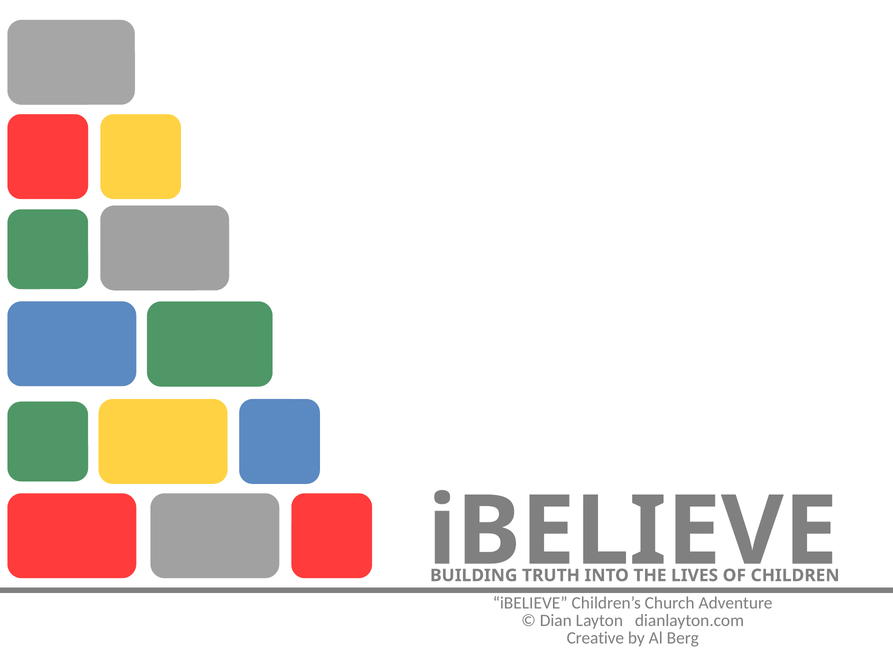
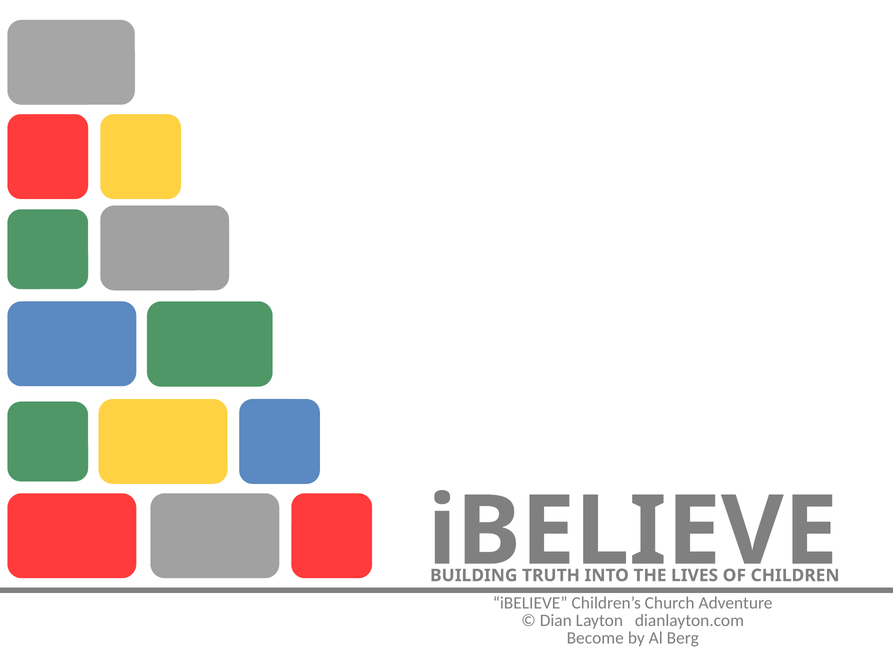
Creative: Creative -> Become
